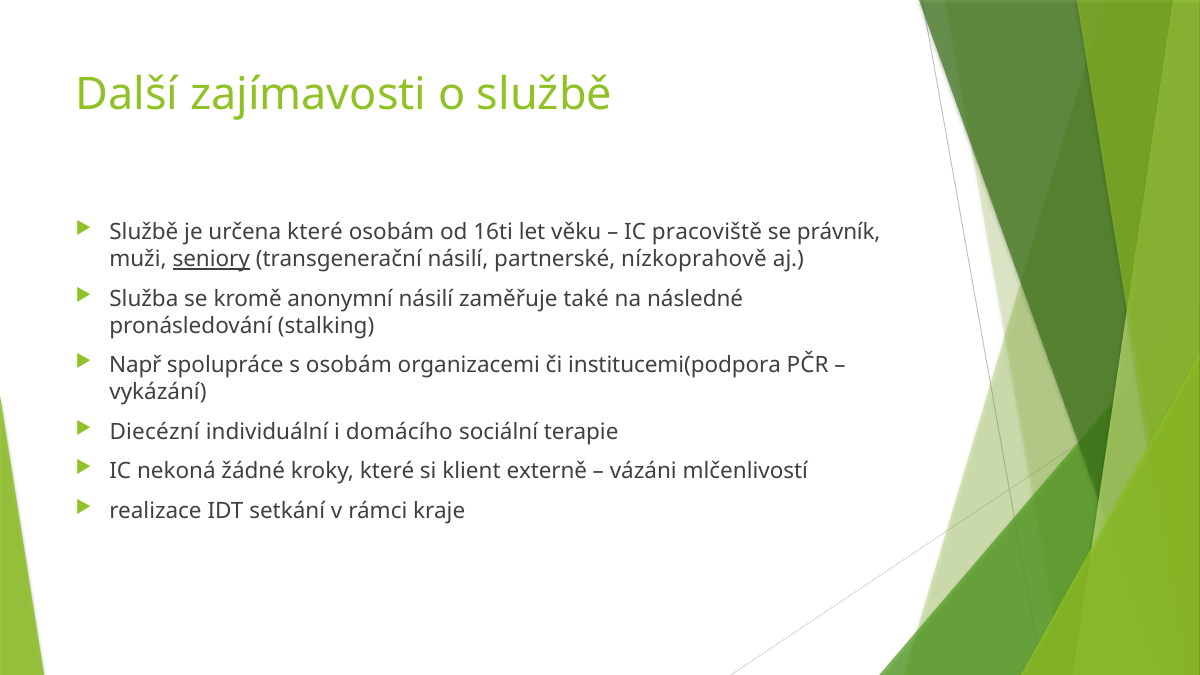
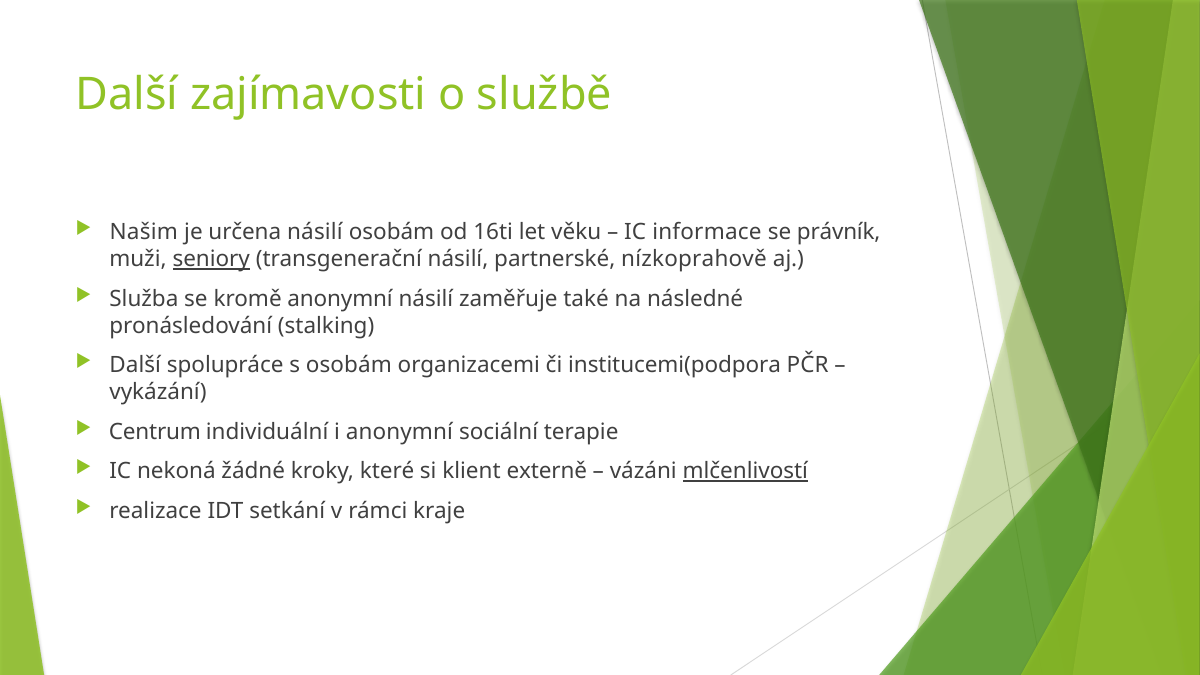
Službě at (144, 232): Službě -> Našim
určena které: které -> násilí
pracoviště: pracoviště -> informace
Např at (135, 365): Např -> Další
Diecézní: Diecézní -> Centrum
i domácího: domácího -> anonymní
mlčenlivostí underline: none -> present
